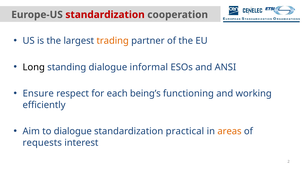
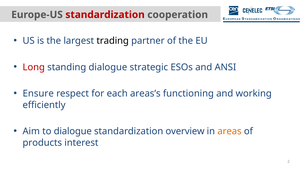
trading colour: orange -> black
Long colour: black -> red
informal: informal -> strategic
being’s: being’s -> areas’s
practical: practical -> overview
requests: requests -> products
